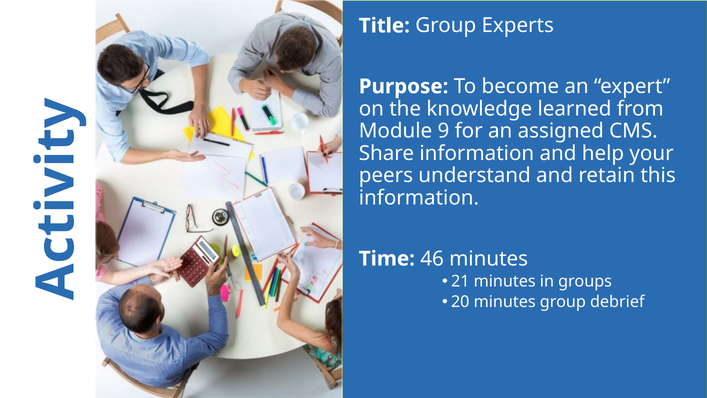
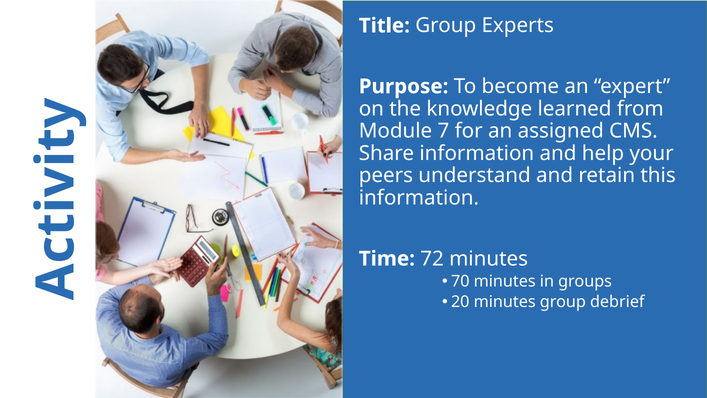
9: 9 -> 7
46: 46 -> 72
21: 21 -> 70
